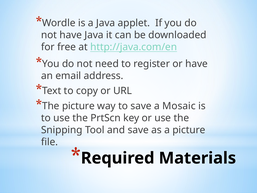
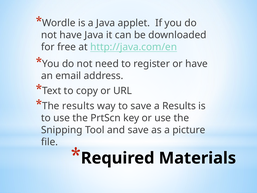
The picture: picture -> results
a Mosaic: Mosaic -> Results
